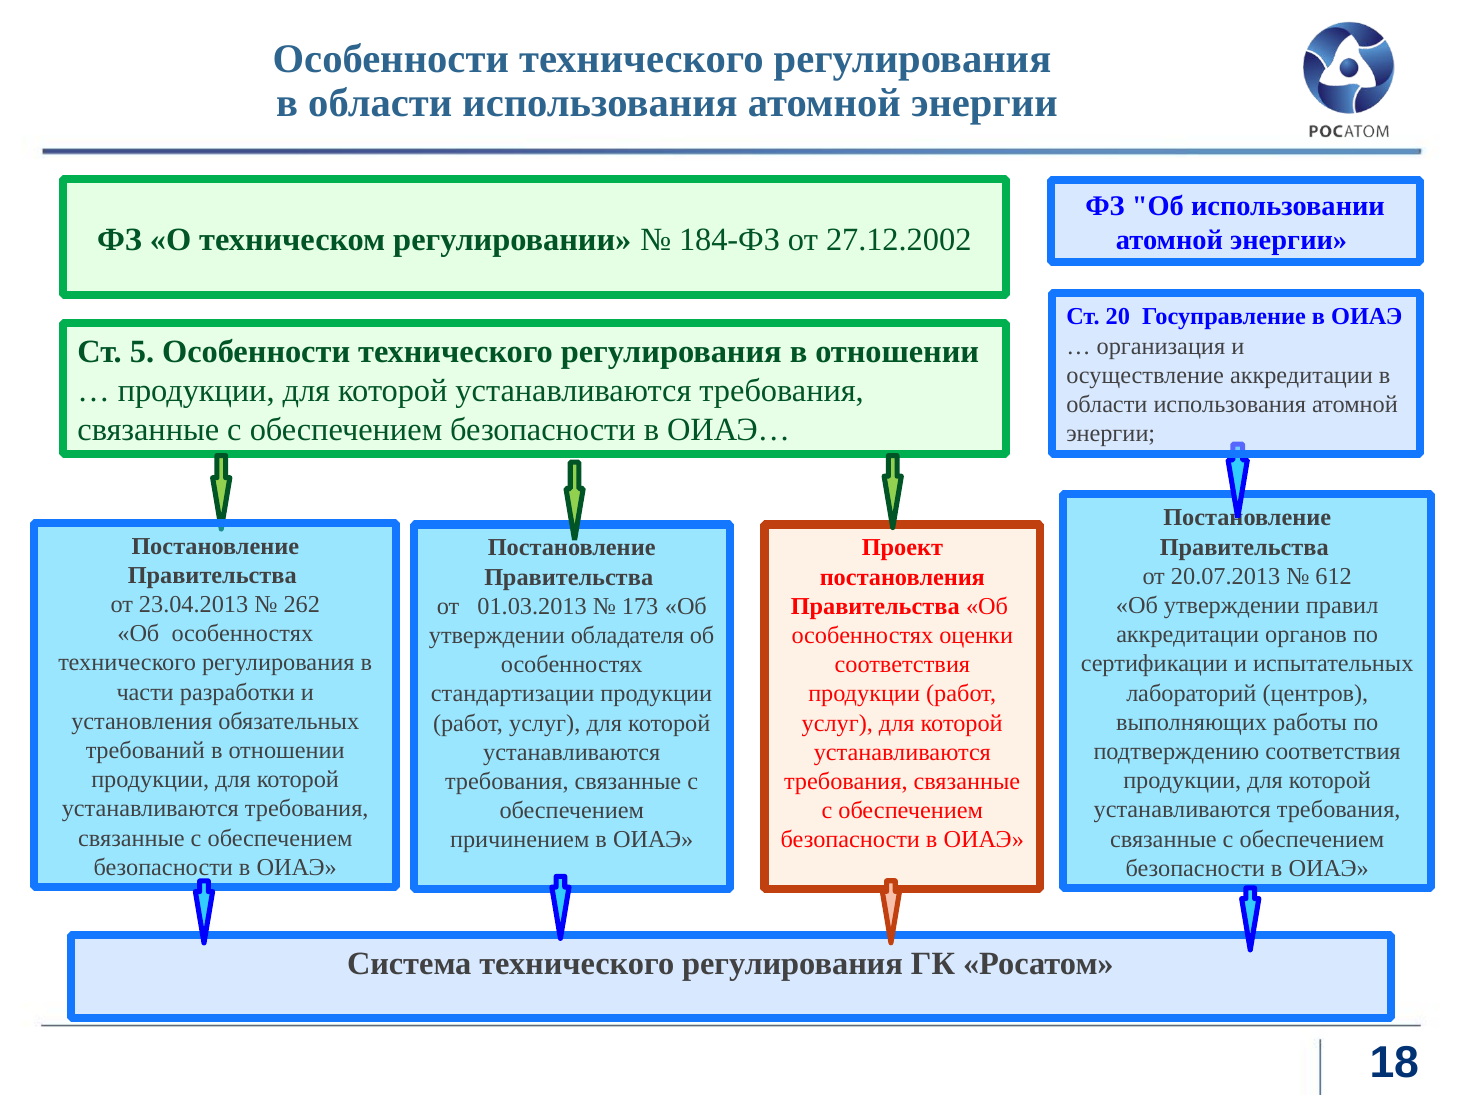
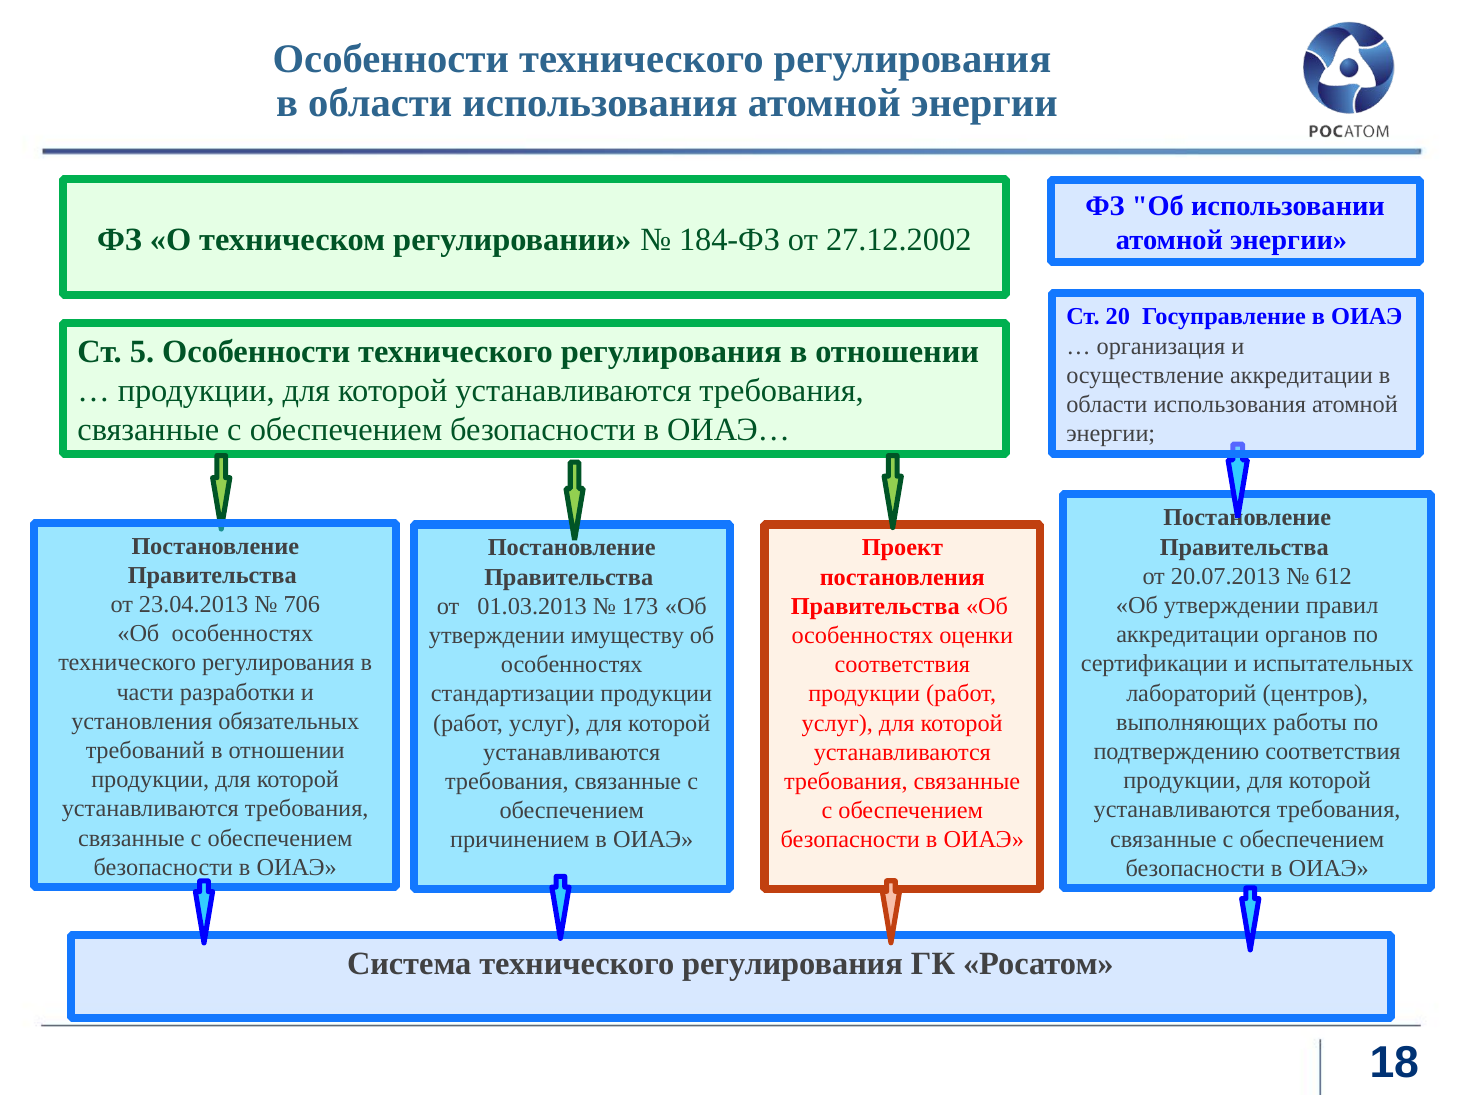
262: 262 -> 706
обладателя: обладателя -> имуществу
